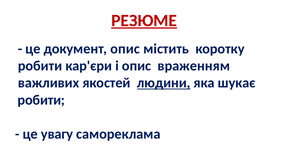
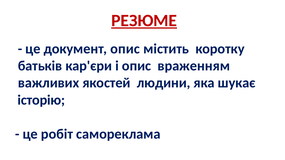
робити at (40, 66): робити -> батьків
людини underline: present -> none
робити at (41, 100): робити -> історію
увагу: увагу -> робіт
